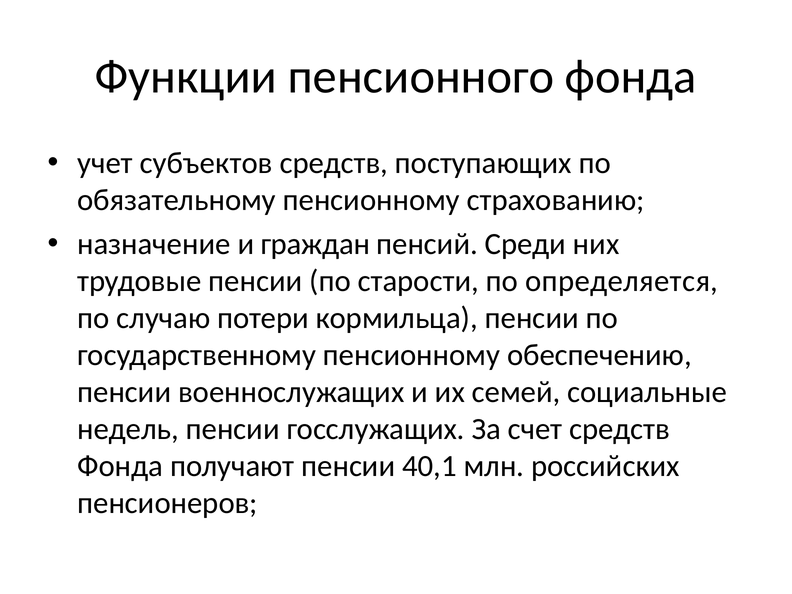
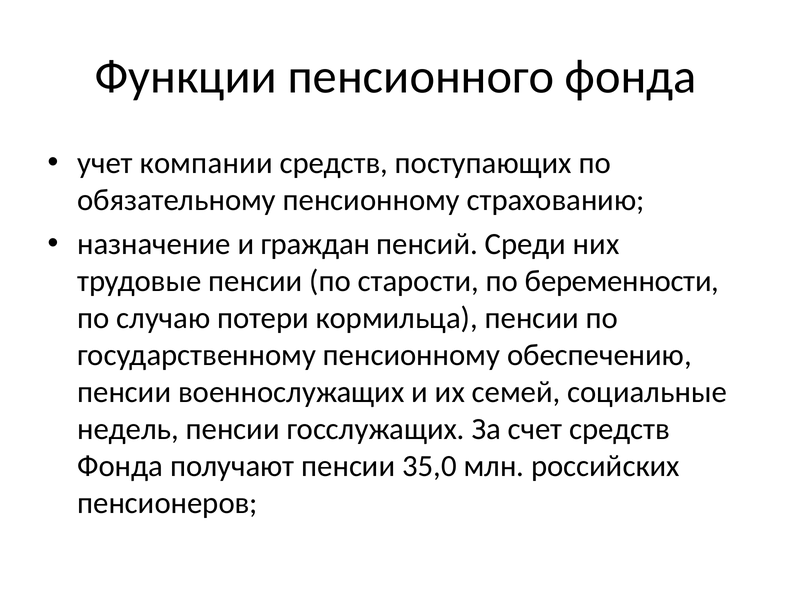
субъектов: субъектов -> компании
определяется: определяется -> беременности
40,1: 40,1 -> 35,0
